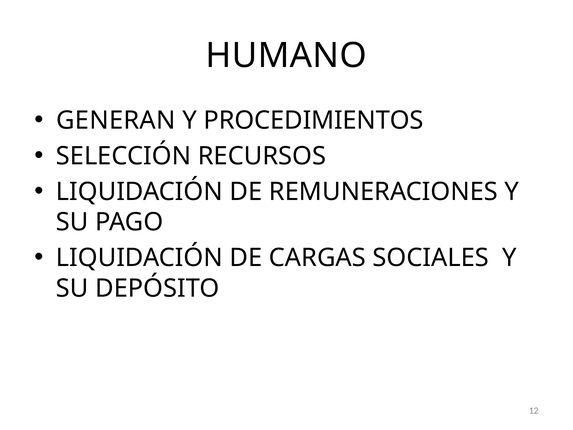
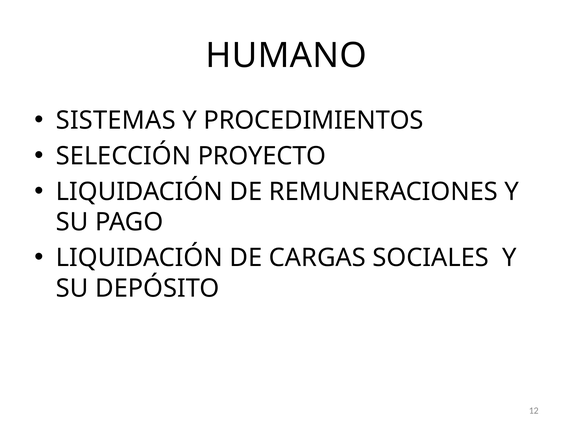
GENERAN: GENERAN -> SISTEMAS
RECURSOS: RECURSOS -> PROYECTO
